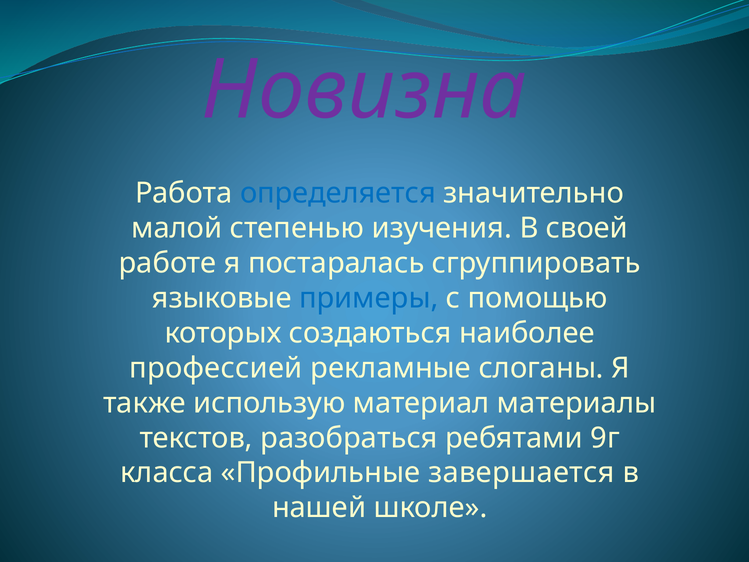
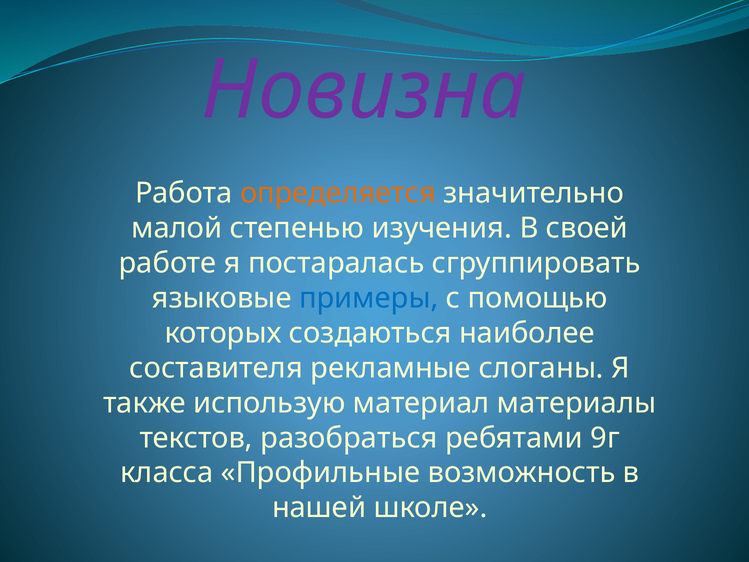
определяется colour: blue -> orange
профессией: профессией -> составителя
завершается: завершается -> возможность
